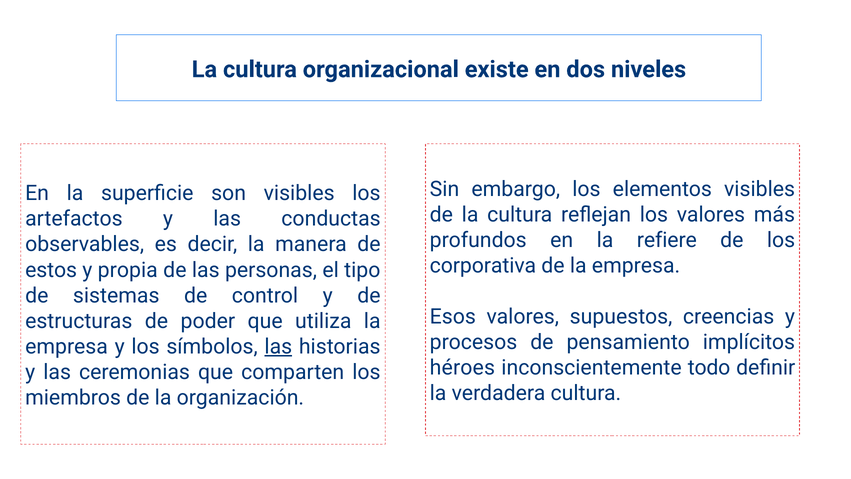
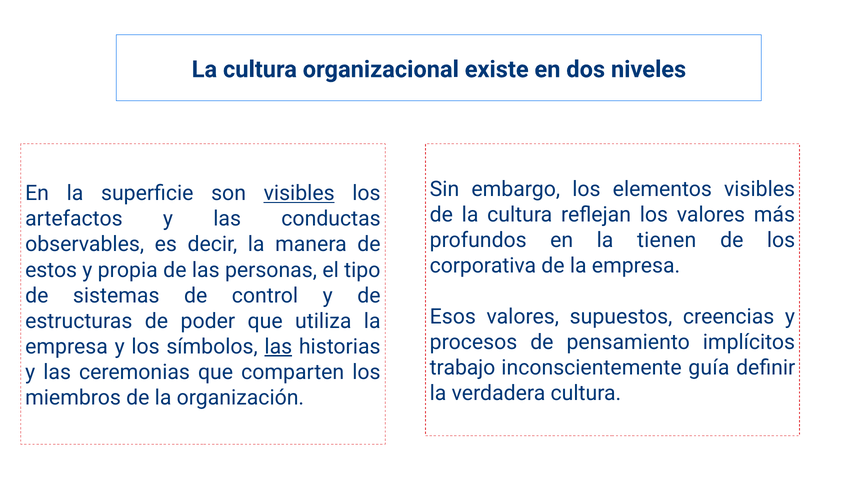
visibles at (299, 193) underline: none -> present
refiere: refiere -> tienen
héroes: héroes -> trabajo
todo: todo -> guía
